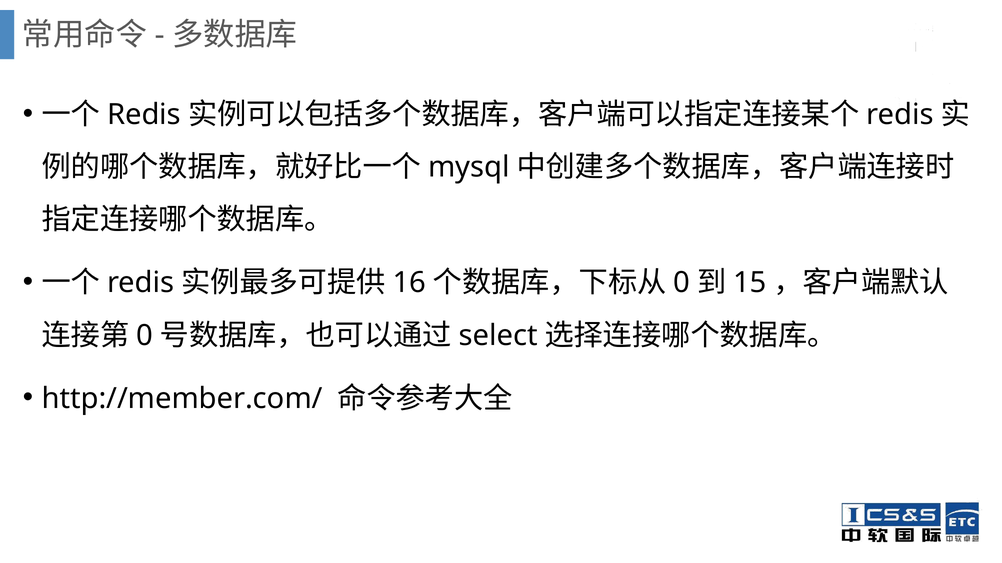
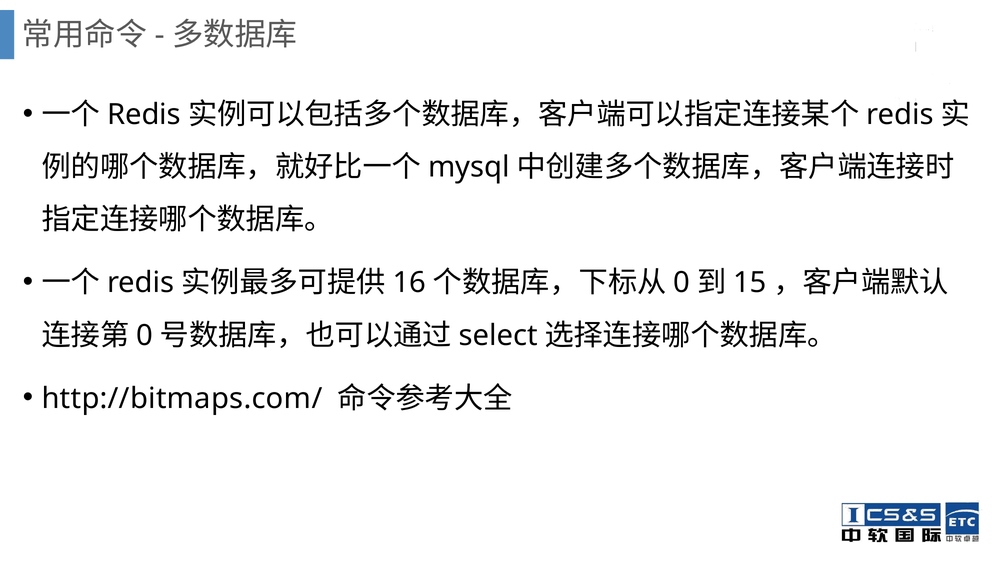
http://member.com/: http://member.com/ -> http://bitmaps.com/
